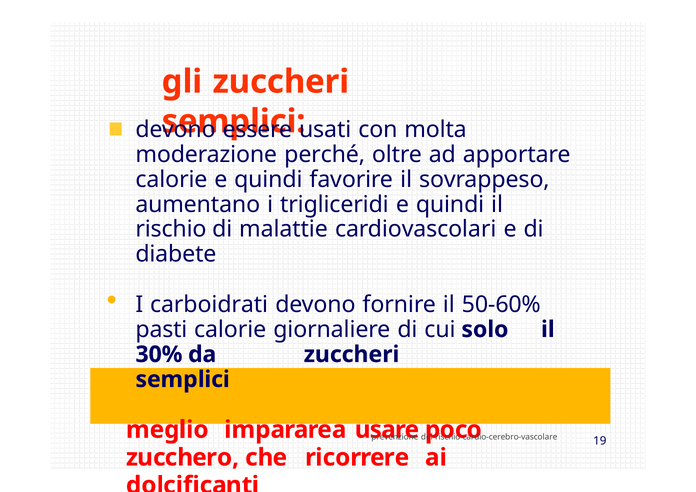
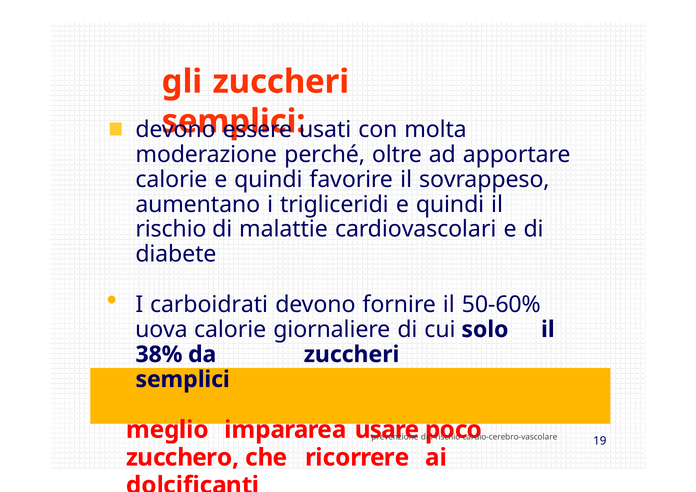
pasti: pasti -> uova
30%: 30% -> 38%
